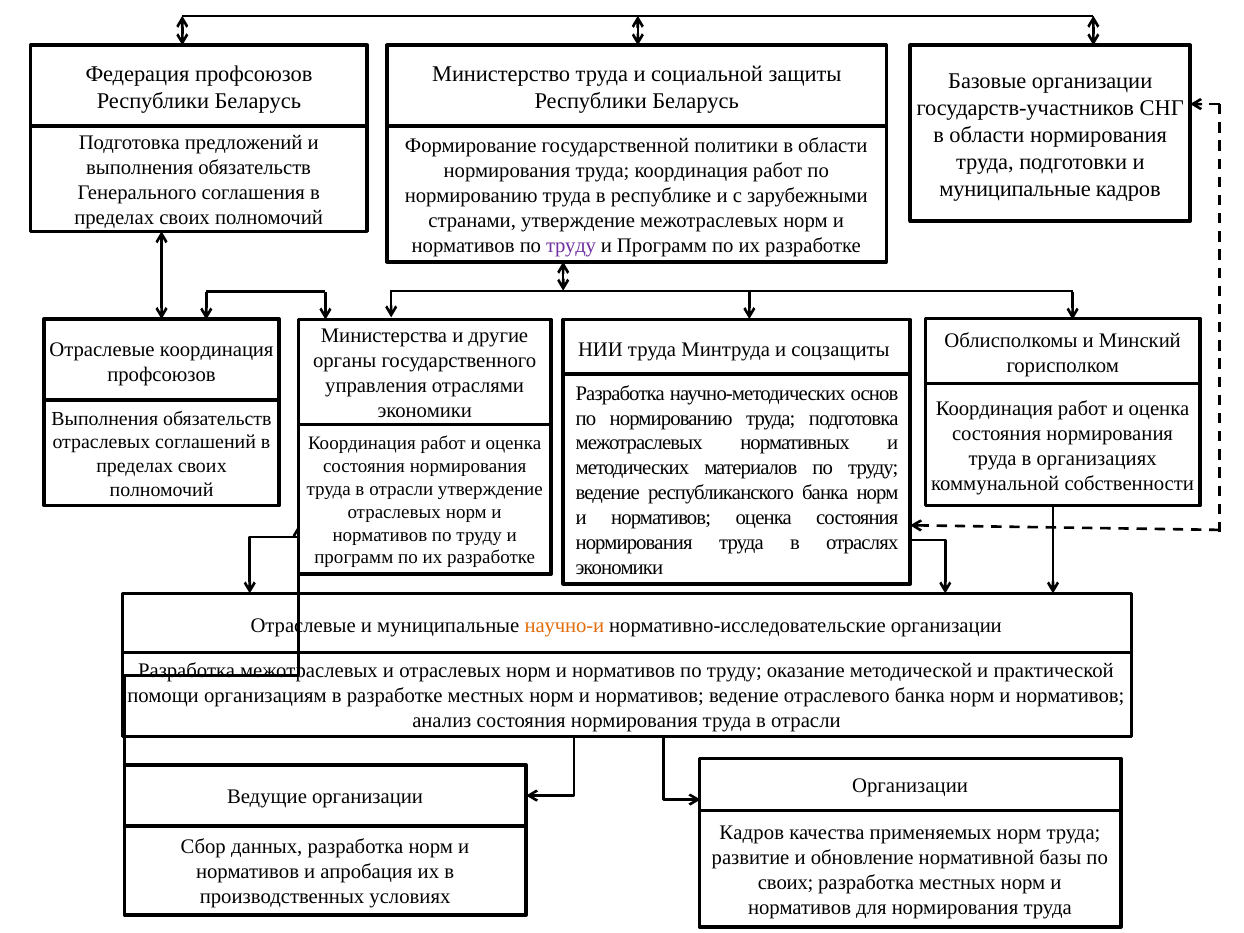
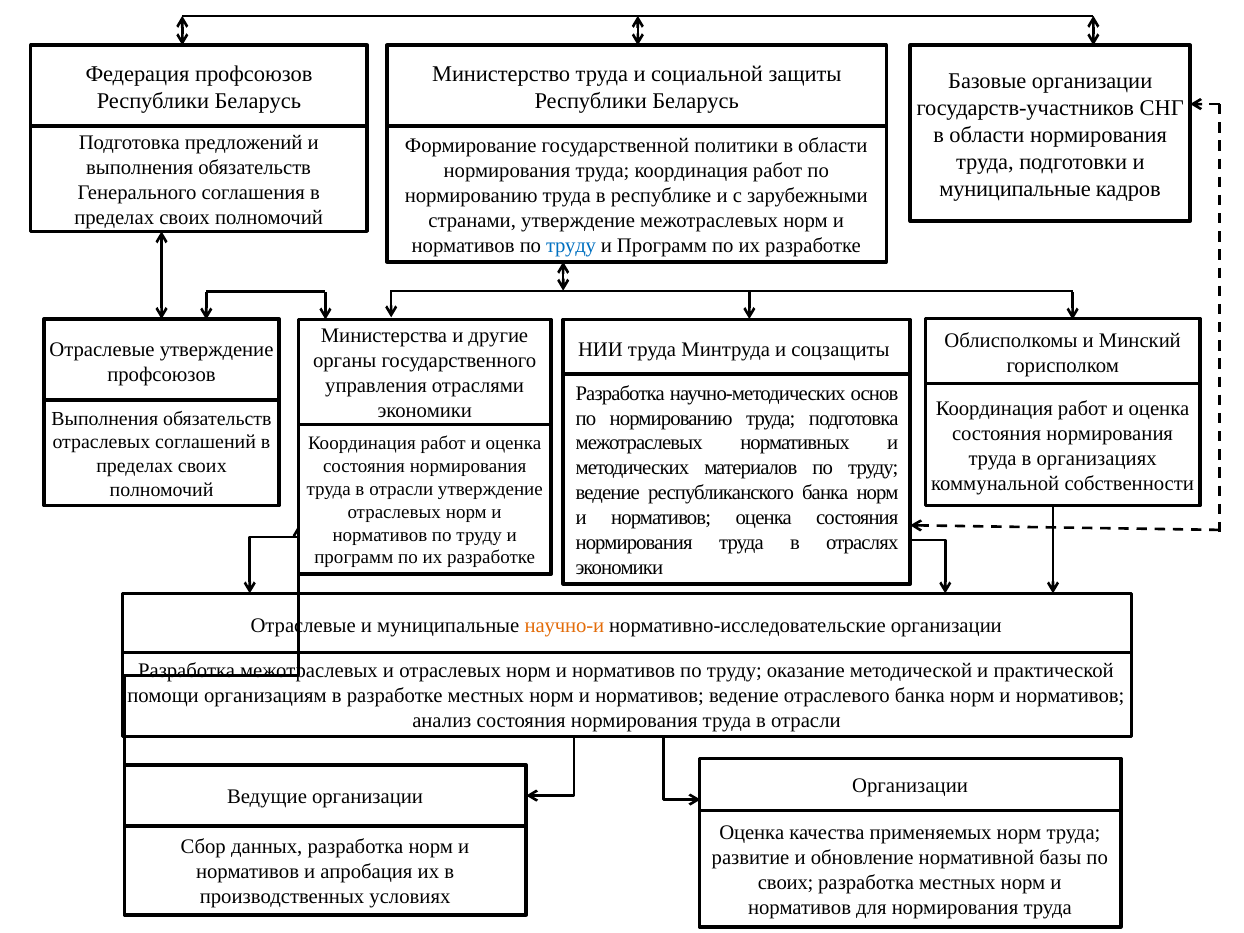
труду at (571, 245) colour: purple -> blue
Отраслевые координация: координация -> утверждение
Кадров at (752, 833): Кадров -> Оценка
